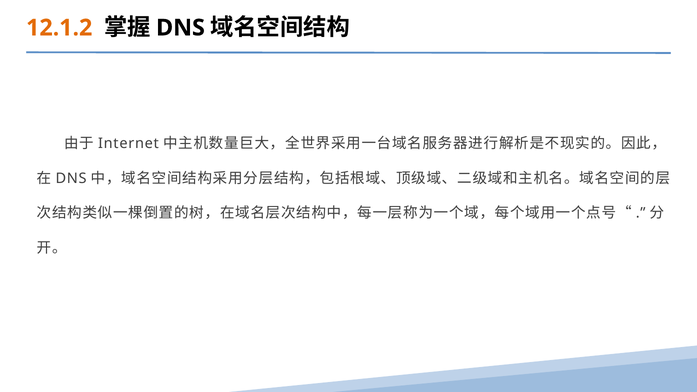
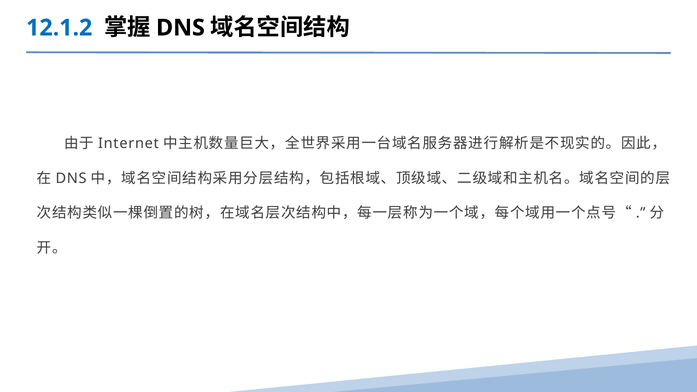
12.1.2 colour: orange -> blue
